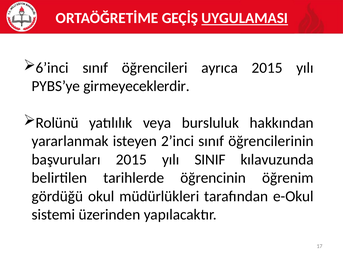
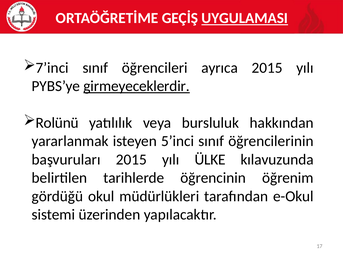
6’inci: 6’inci -> 7’inci
girmeyeceklerdir underline: none -> present
2’inci: 2’inci -> 5’inci
SINIF: SINIF -> ÜLKE
